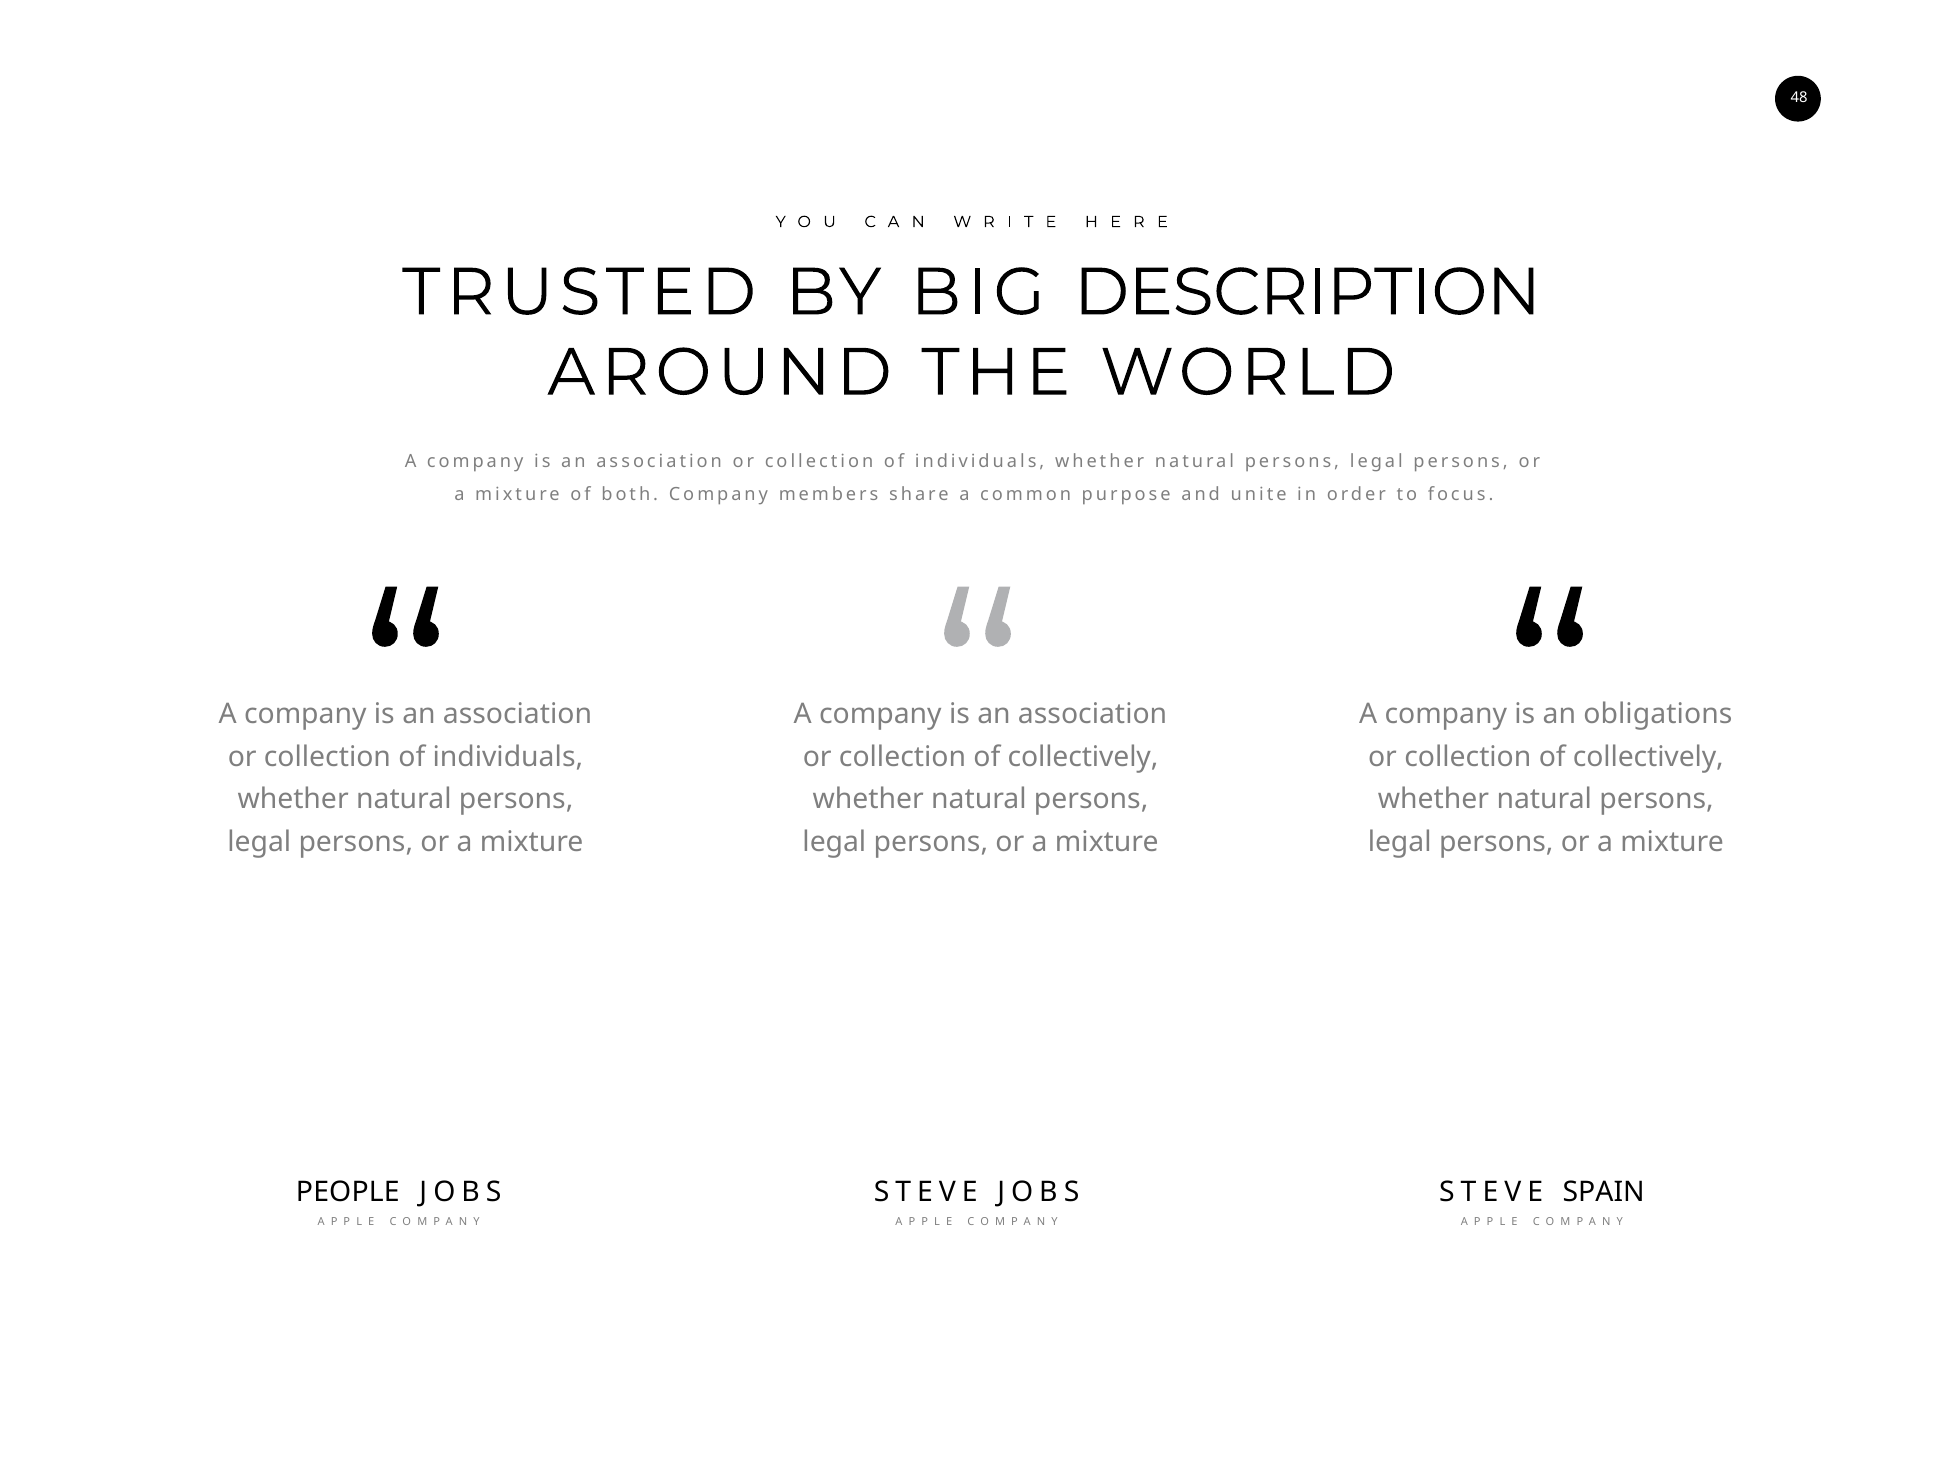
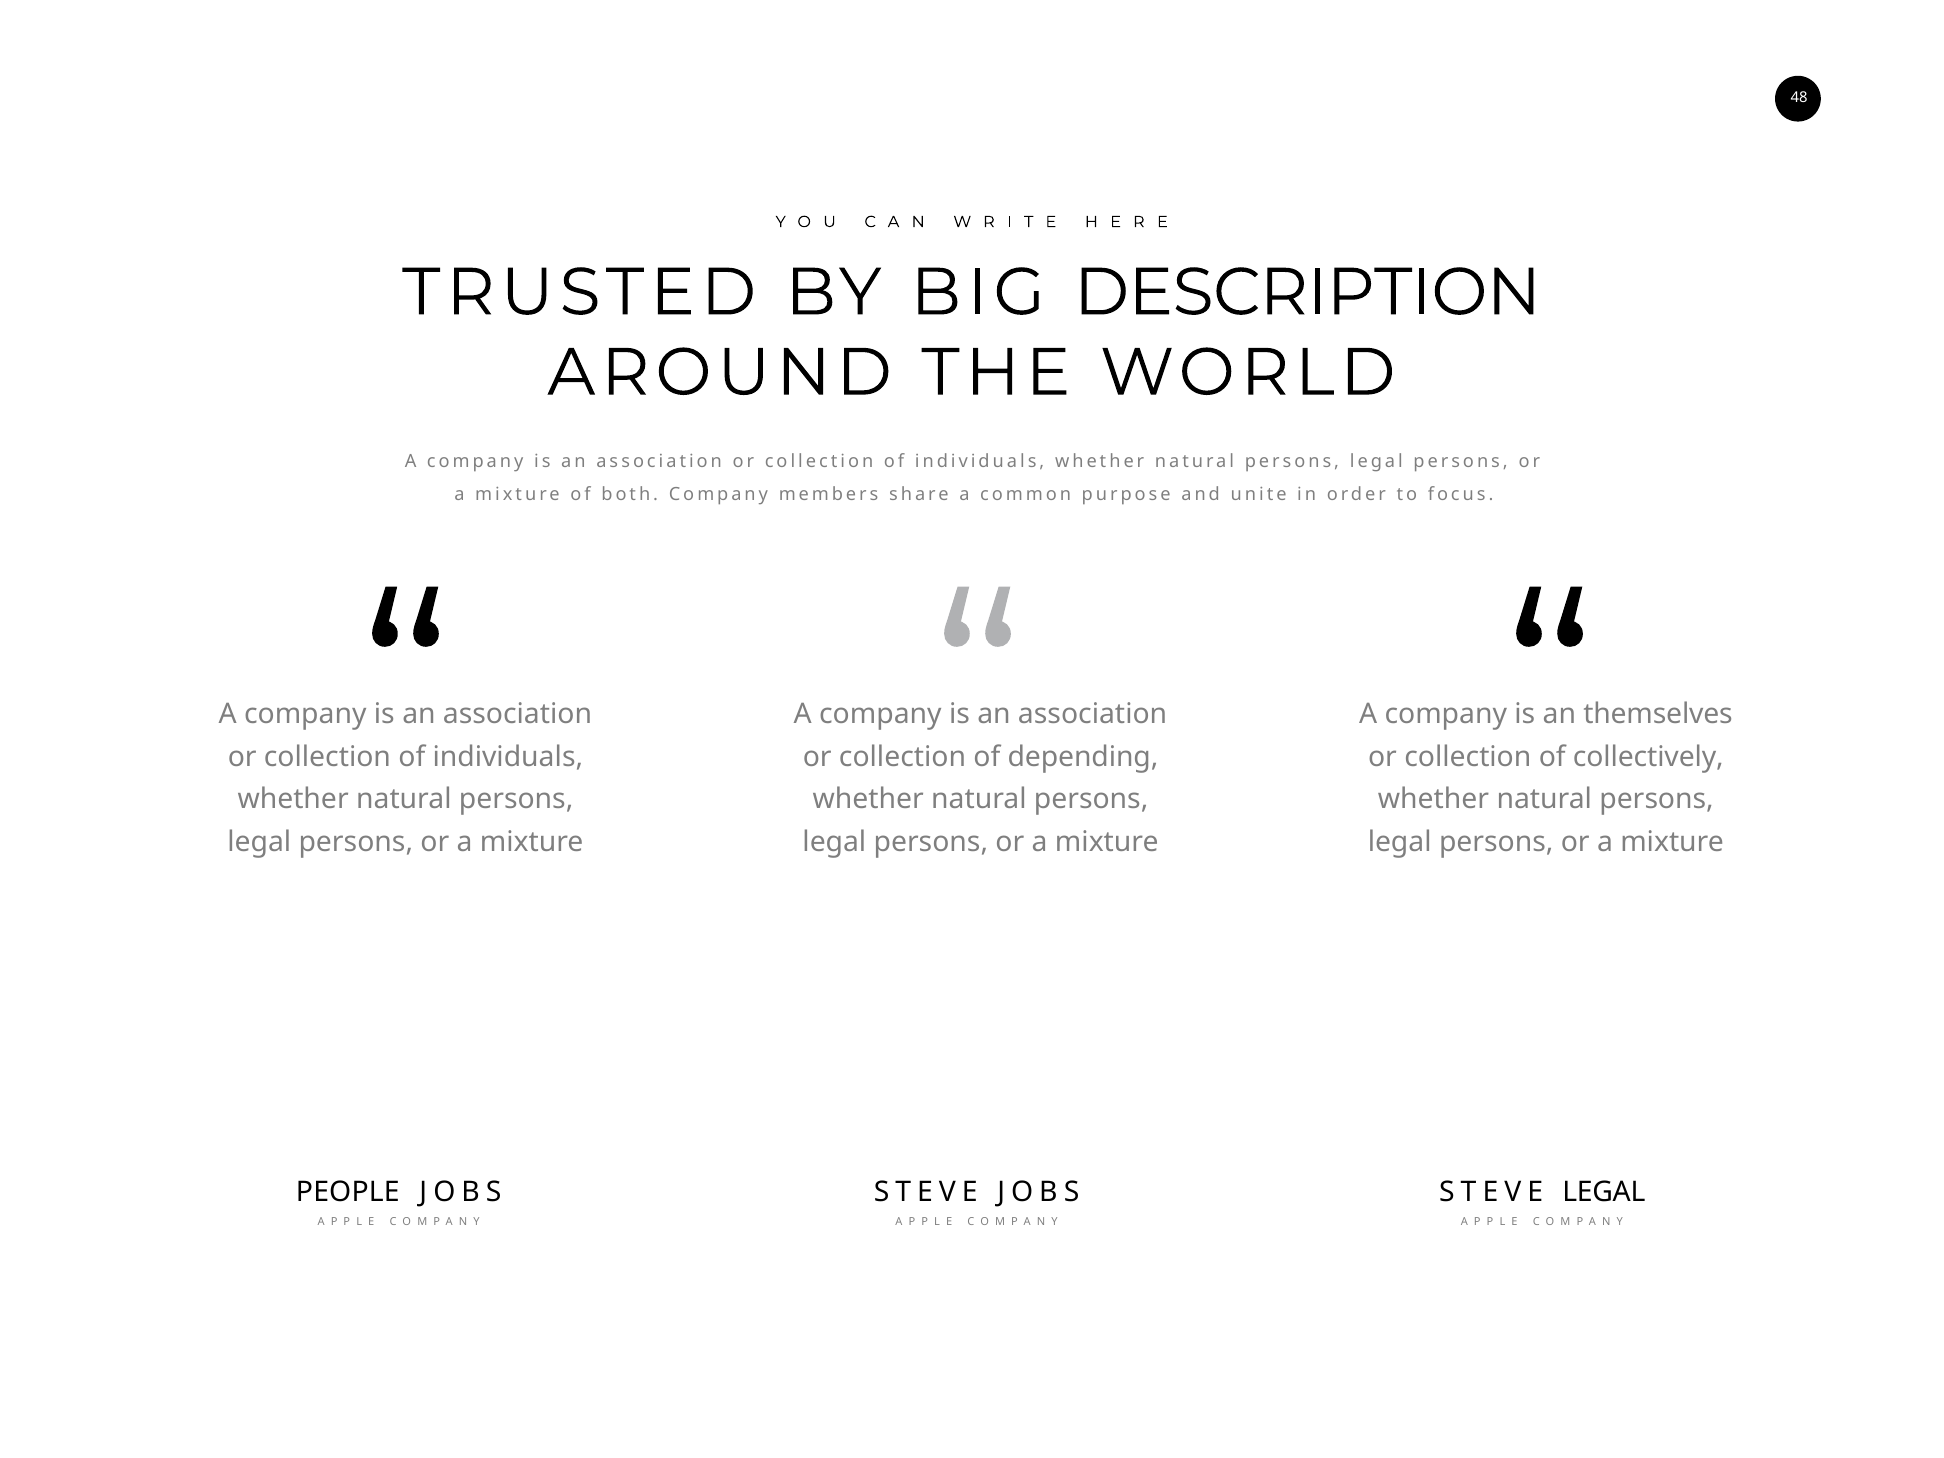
obligations: obligations -> themselves
collectively at (1083, 757): collectively -> depending
STEVE SPAIN: SPAIN -> LEGAL
